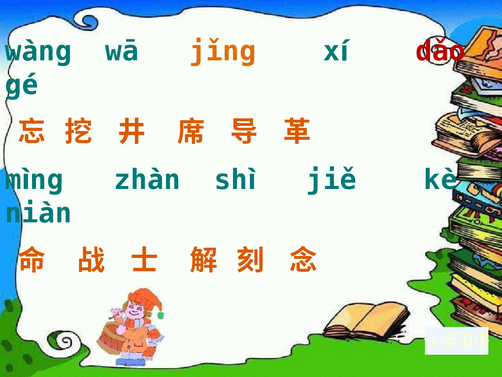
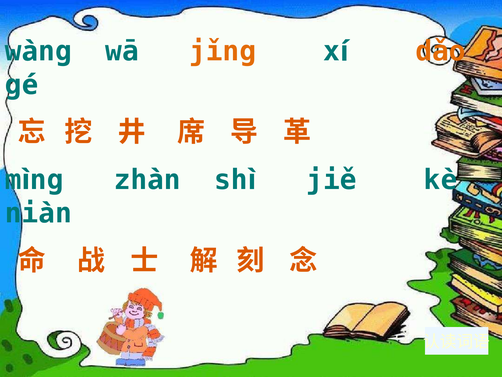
dǎo colour: red -> orange
